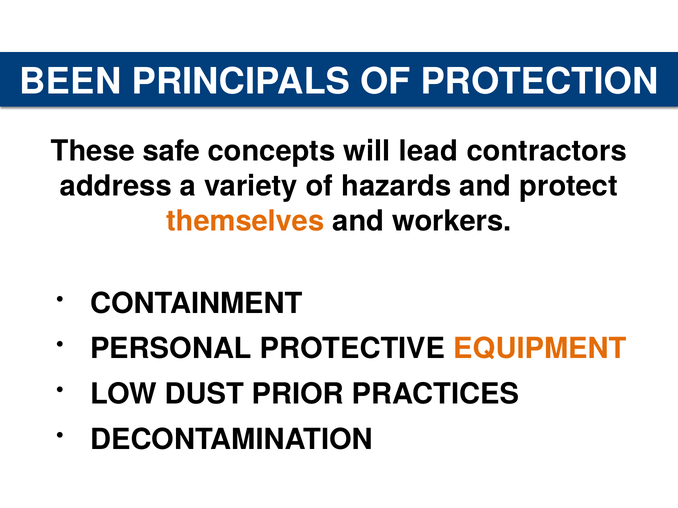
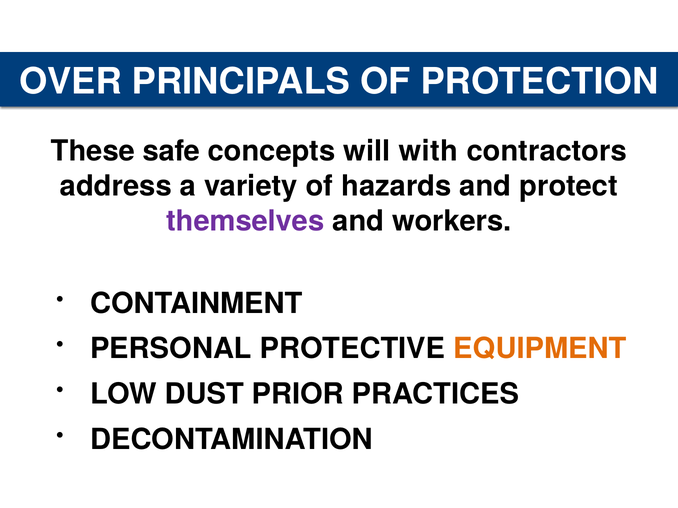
BEEN: BEEN -> OVER
lead: lead -> with
themselves colour: orange -> purple
